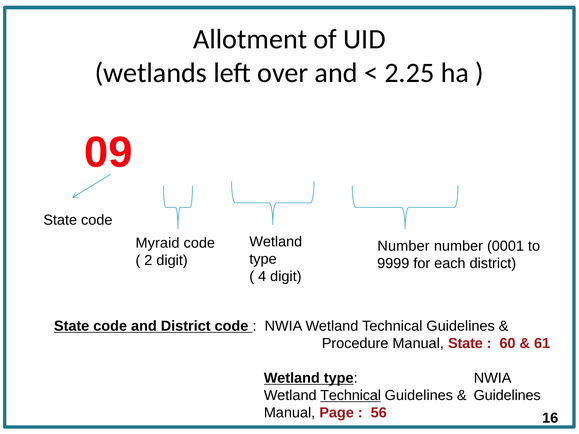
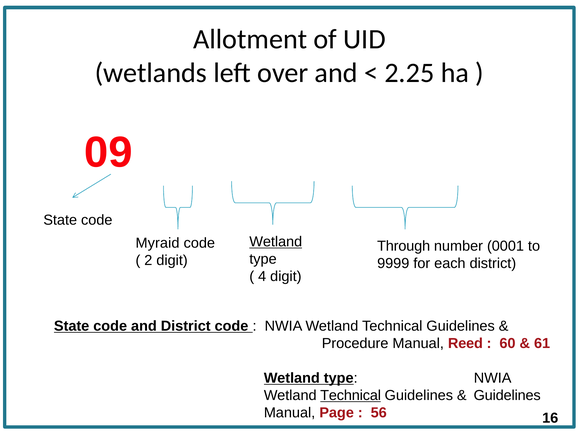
Wetland at (276, 242) underline: none -> present
Number at (404, 246): Number -> Through
Manual State: State -> Reed
